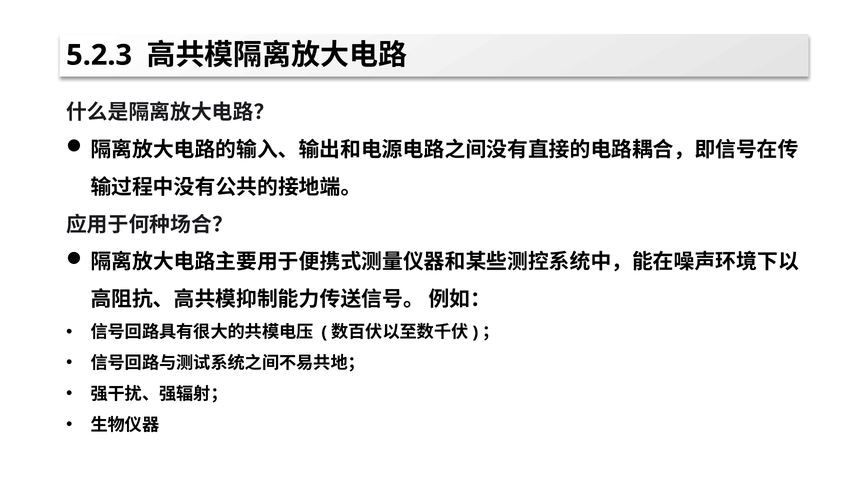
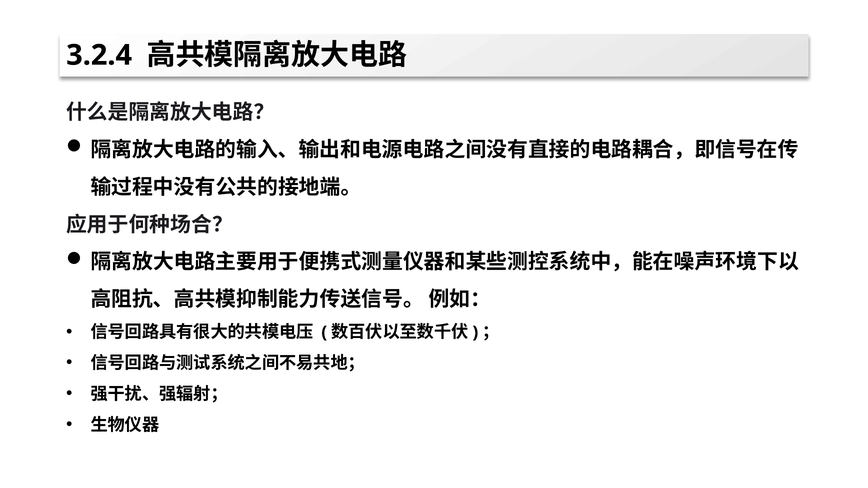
5.2.3: 5.2.3 -> 3.2.4
